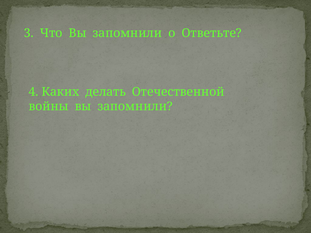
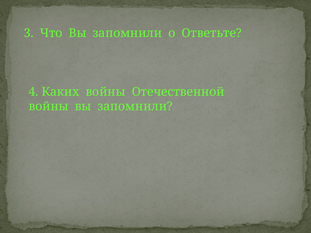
Каких делать: делать -> войны
